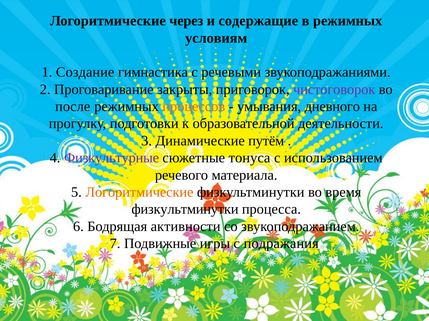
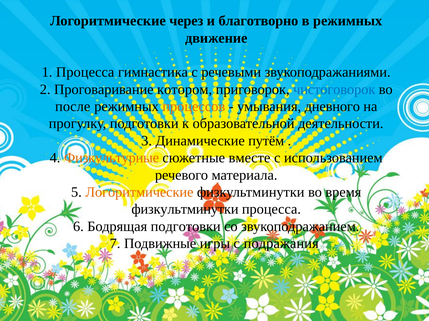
содержащие: содержащие -> благотворно
условиям: условиям -> движение
1 Создание: Создание -> Процесса
закрыты: закрыты -> котором
чистоговорок colour: purple -> blue
Физкультурные colour: purple -> orange
тонуса: тонуса -> вместе
Бодрящая активности: активности -> подготовки
